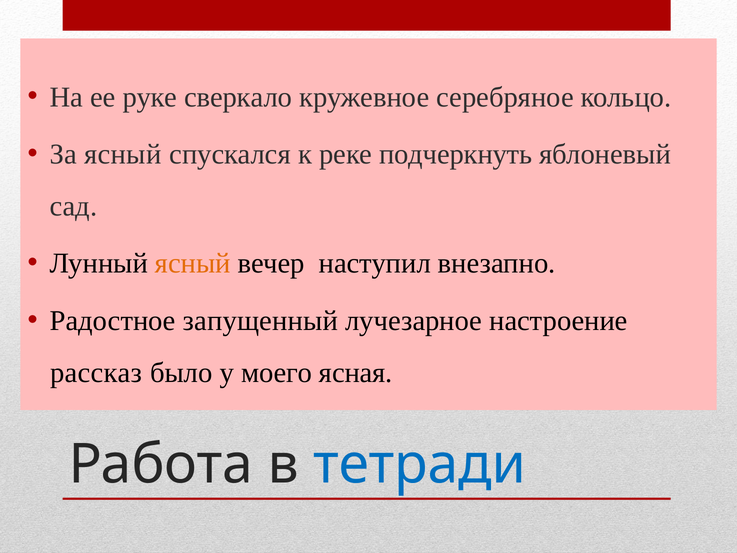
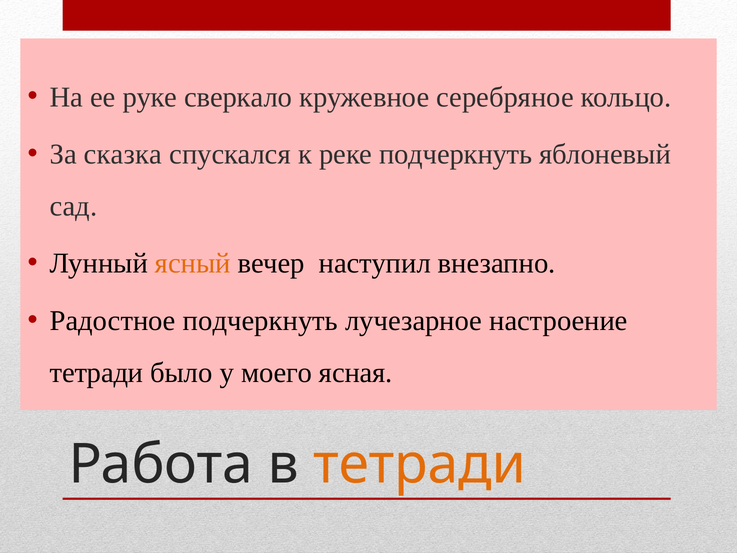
За ясный: ясный -> сказка
Радостное запущенный: запущенный -> подчеркнуть
рассказ at (96, 372): рассказ -> тетради
тетради at (420, 464) colour: blue -> orange
